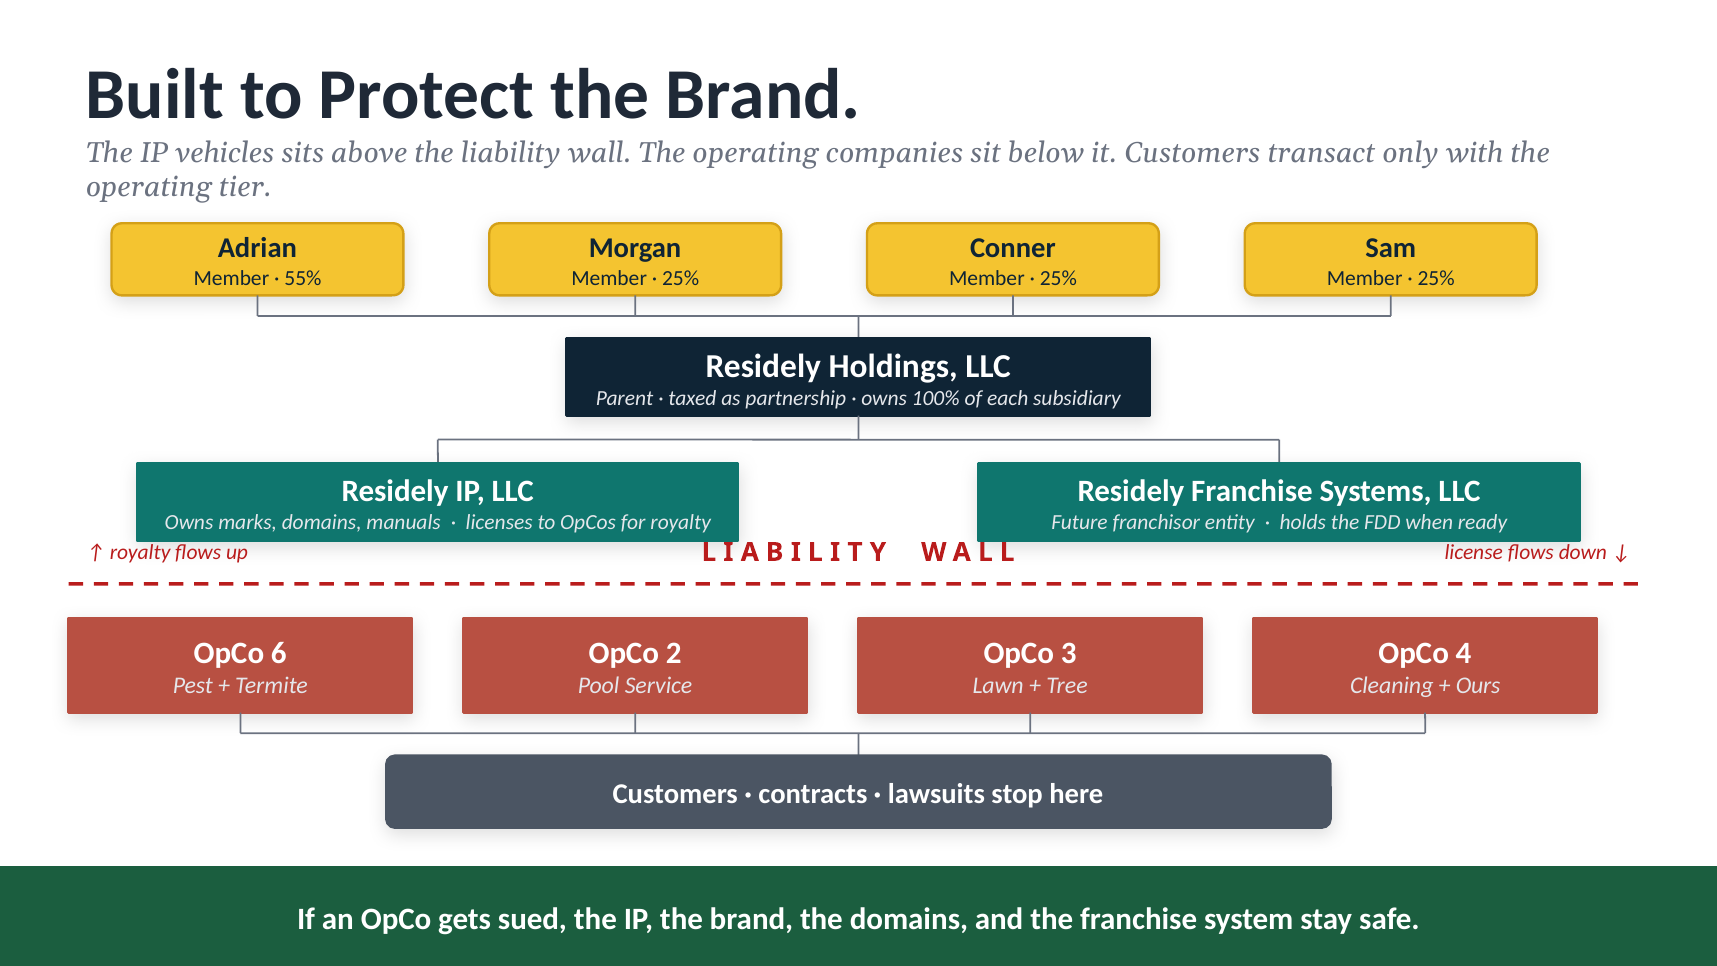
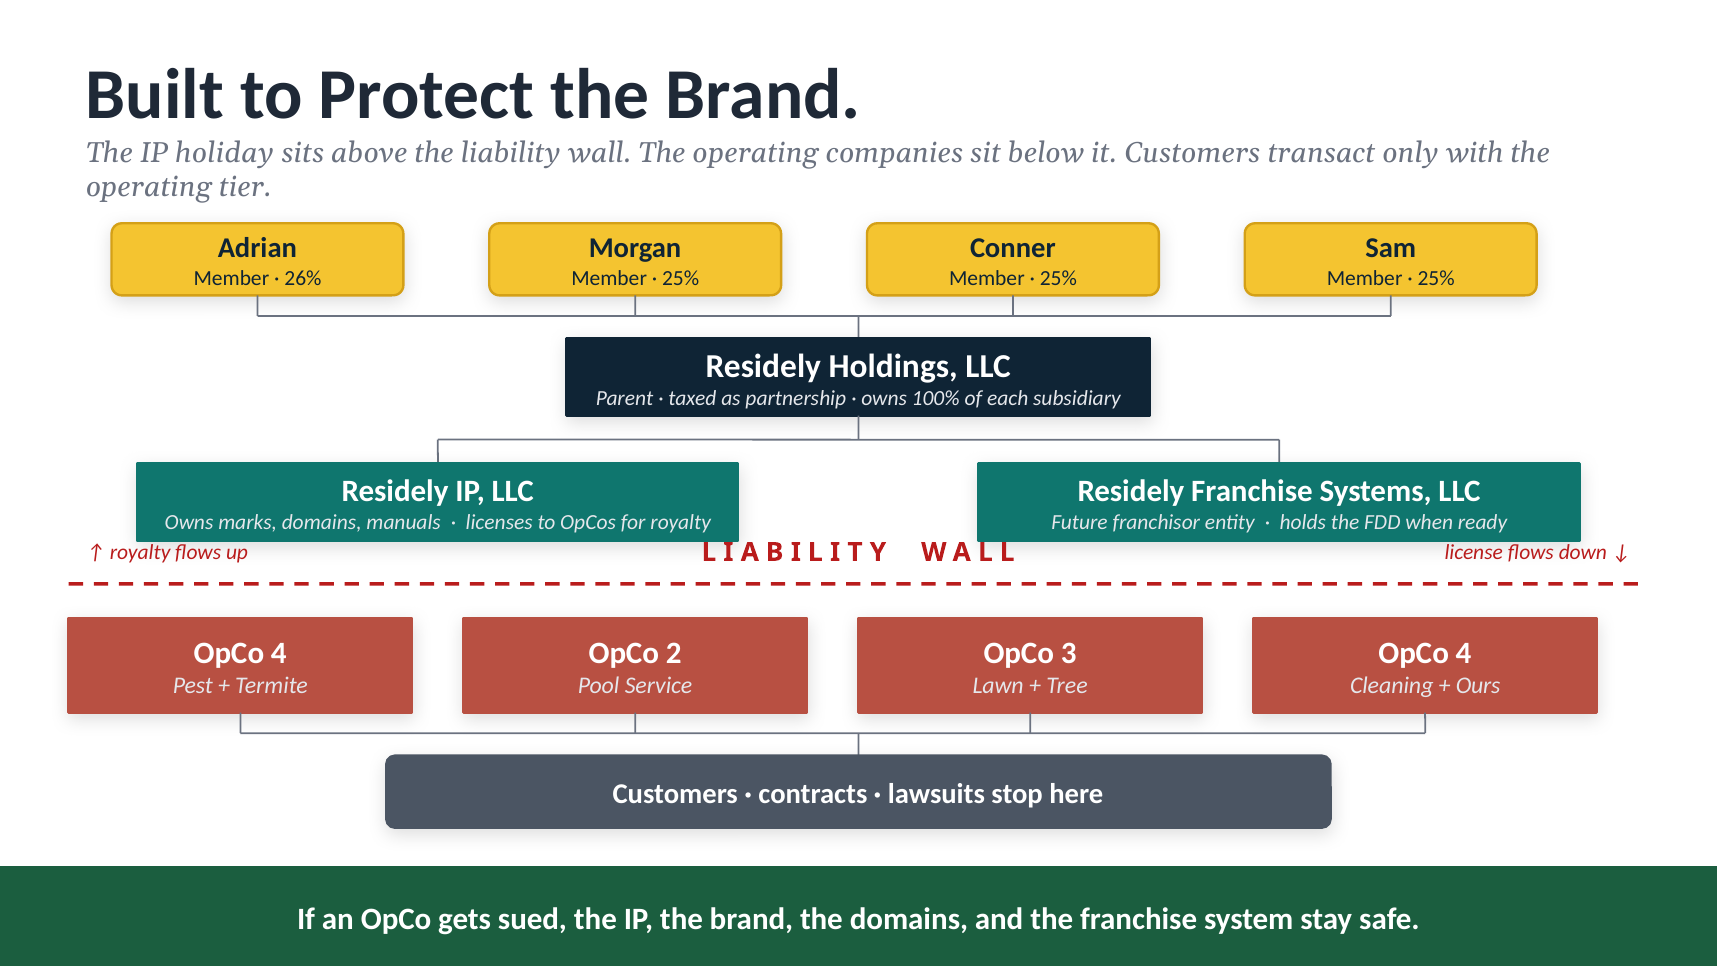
vehicles: vehicles -> holiday
55%: 55% -> 26%
6 at (279, 653): 6 -> 4
